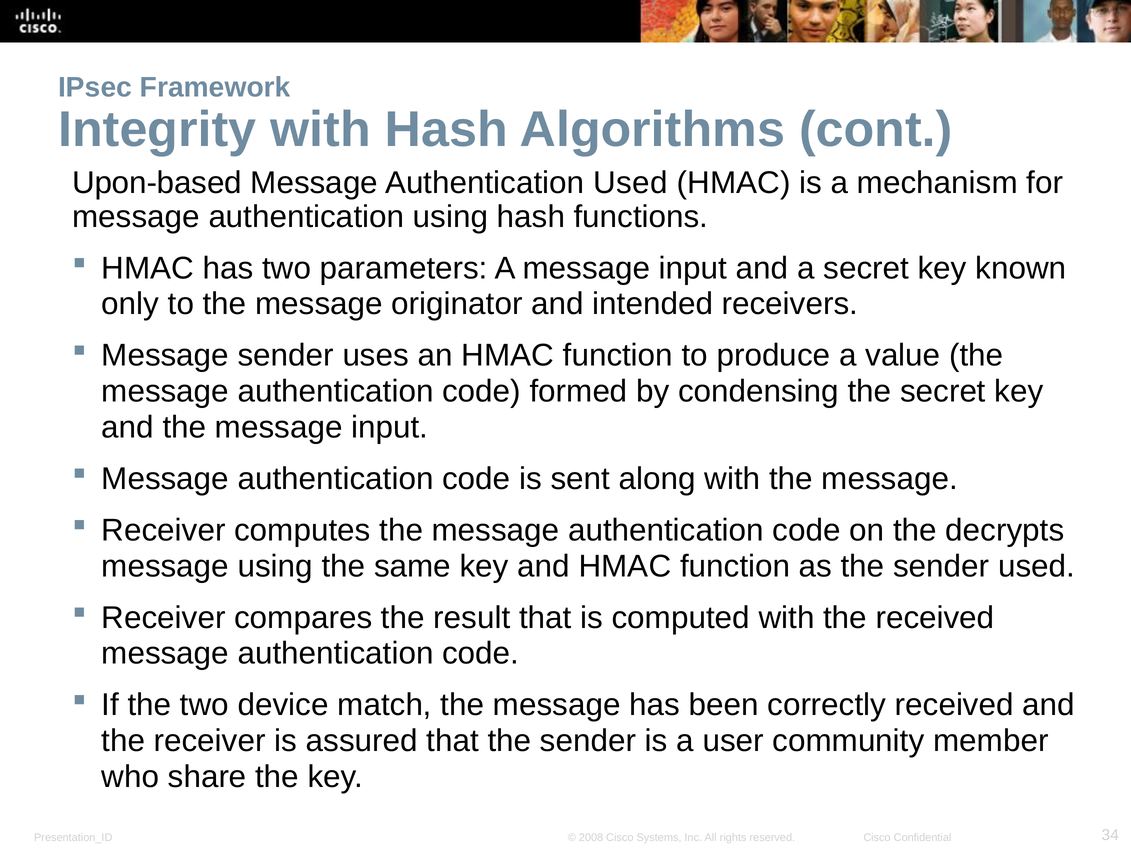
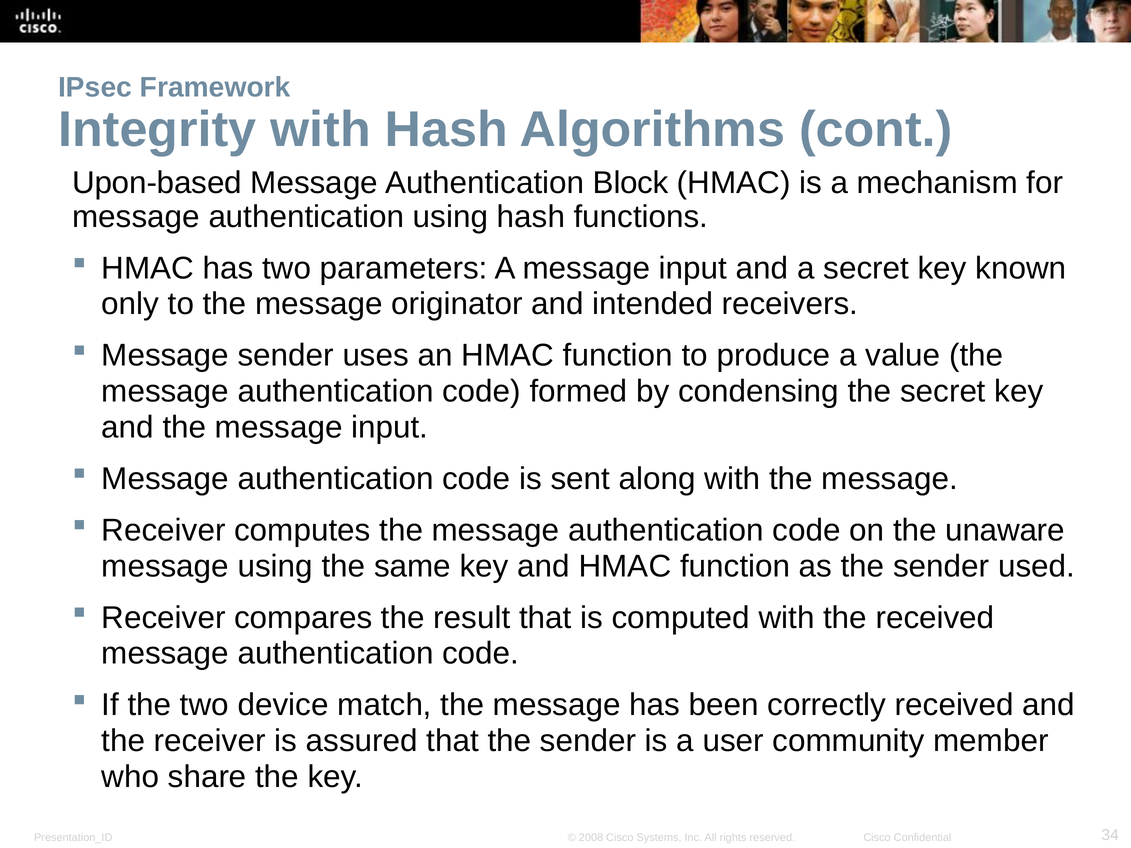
Authentication Used: Used -> Block
decrypts: decrypts -> unaware
